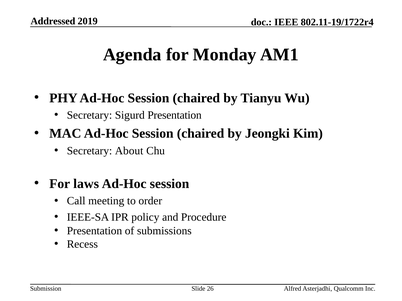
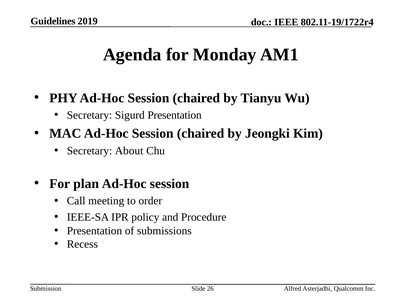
Addressed: Addressed -> Guidelines
laws: laws -> plan
